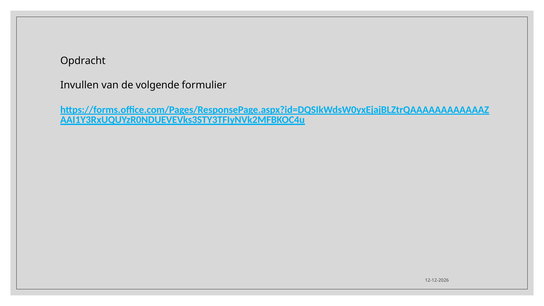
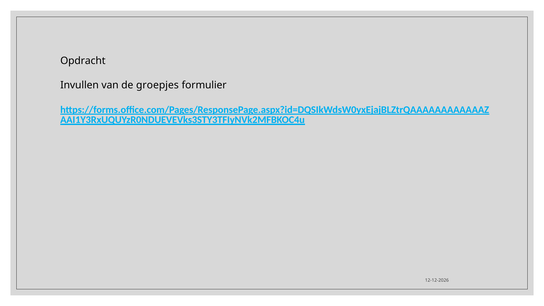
volgende: volgende -> groepjes
